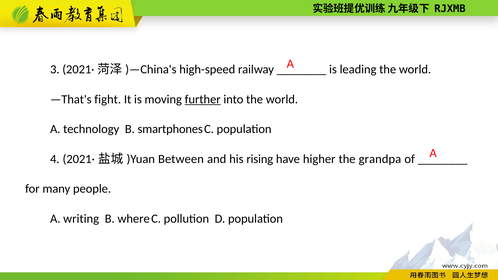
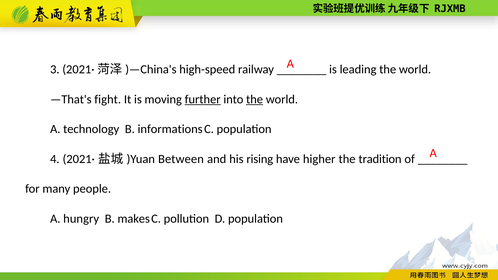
the at (255, 99) underline: none -> present
smartphones: smartphones -> informations
grandpa: grandpa -> tradition
writing: writing -> hungry
where: where -> makes
